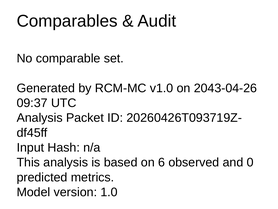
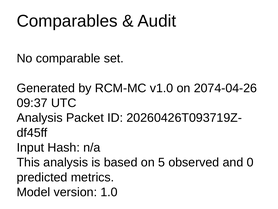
2043-04-26: 2043-04-26 -> 2074-04-26
6: 6 -> 5
